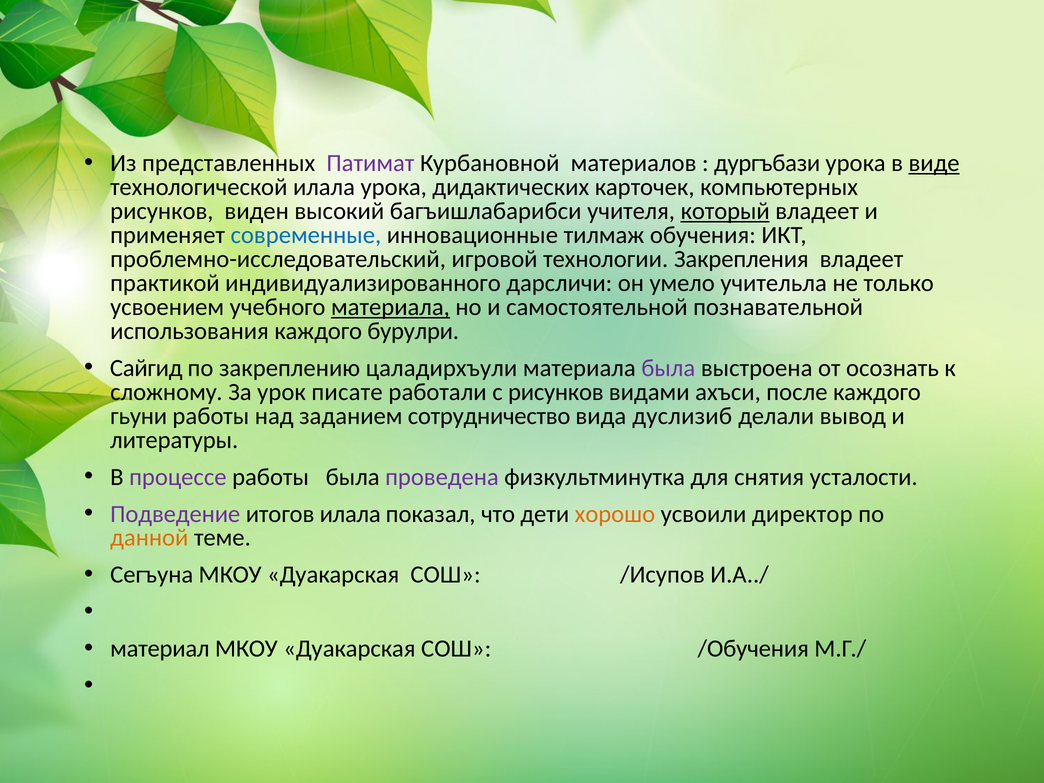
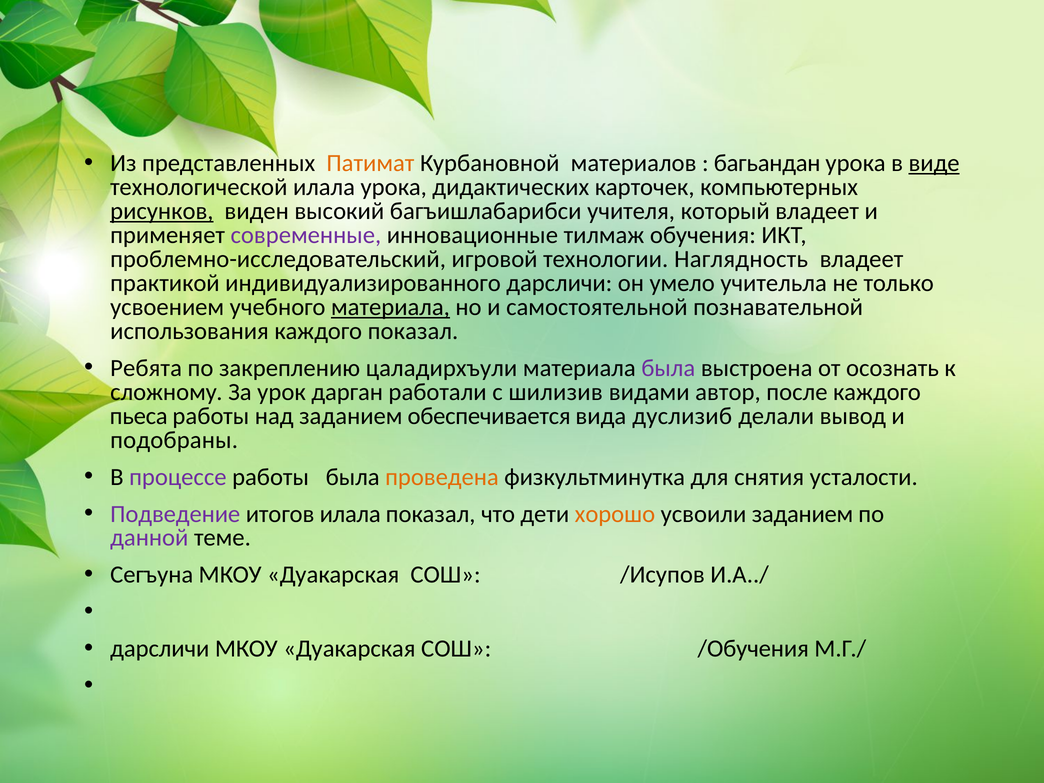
Патимат colour: purple -> orange
дургъбази: дургъбази -> багьандан
рисунков at (162, 211) underline: none -> present
который underline: present -> none
современные colour: blue -> purple
Закрепления: Закрепления -> Наглядность
каждого бурулри: бурулри -> показал
Сайгид: Сайгид -> Ребята
писате: писате -> дарган
с рисунков: рисунков -> шилизив
ахъси: ахъси -> автор
гьуни: гьуни -> пьеса
сотрудничество: сотрудничество -> обеспечивается
литературы: литературы -> подобраны
проведена colour: purple -> orange
усвоили директор: директор -> заданием
данной colour: orange -> purple
материал at (160, 649): материал -> дарсличи
